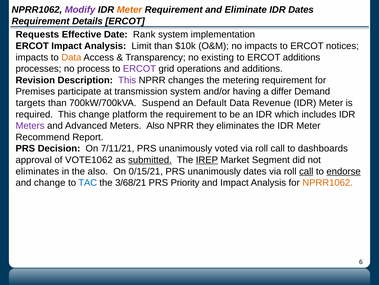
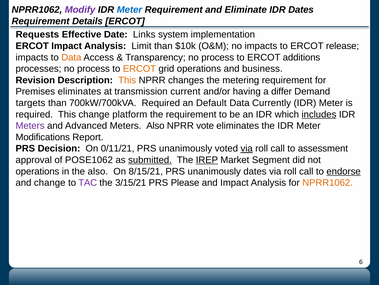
Meter at (129, 10) colour: orange -> blue
Rank: Rank -> Links
notices: notices -> release
Transparency no existing: existing -> process
ERCOT at (139, 69) colour: purple -> orange
and additions: additions -> business
This at (127, 80) colour: purple -> orange
Premises participate: participate -> eliminates
transmission system: system -> current
700kW/700kVA Suspend: Suspend -> Required
Revenue: Revenue -> Currently
includes underline: none -> present
they: they -> vote
Recommend: Recommend -> Modifications
7/11/21: 7/11/21 -> 0/11/21
via at (247, 148) underline: none -> present
dashboards: dashboards -> assessment
VOTE1062: VOTE1062 -> POSE1062
eliminates at (37, 171): eliminates -> operations
0/15/21: 0/15/21 -> 8/15/21
call at (306, 171) underline: present -> none
TAC colour: blue -> purple
3/68/21: 3/68/21 -> 3/15/21
Priority: Priority -> Please
